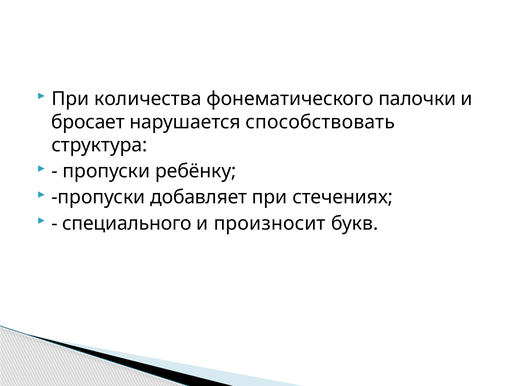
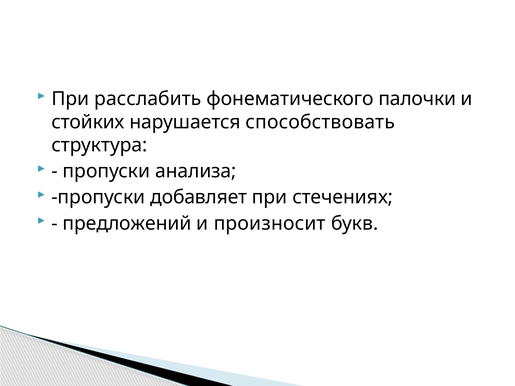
количества: количества -> расслабить
бросает: бросает -> стойких
ребёнку: ребёнку -> анализа
специального: специального -> предложений
